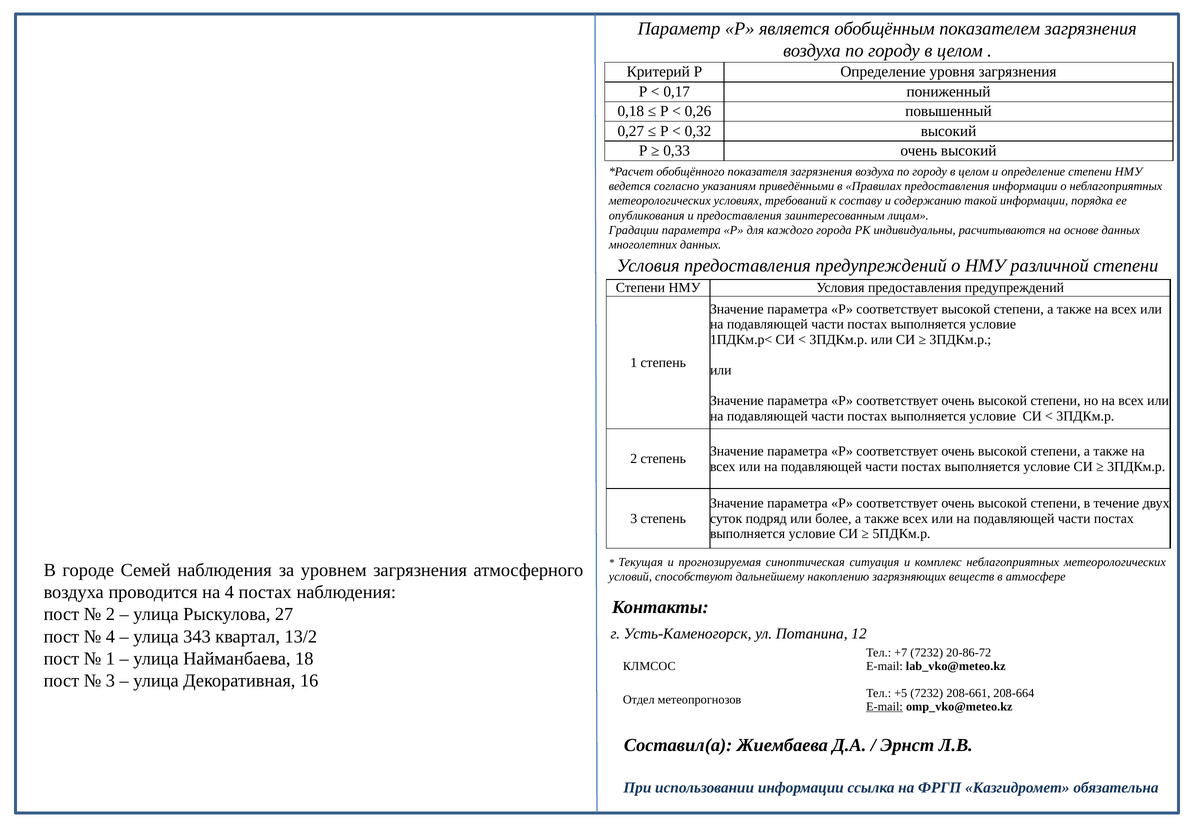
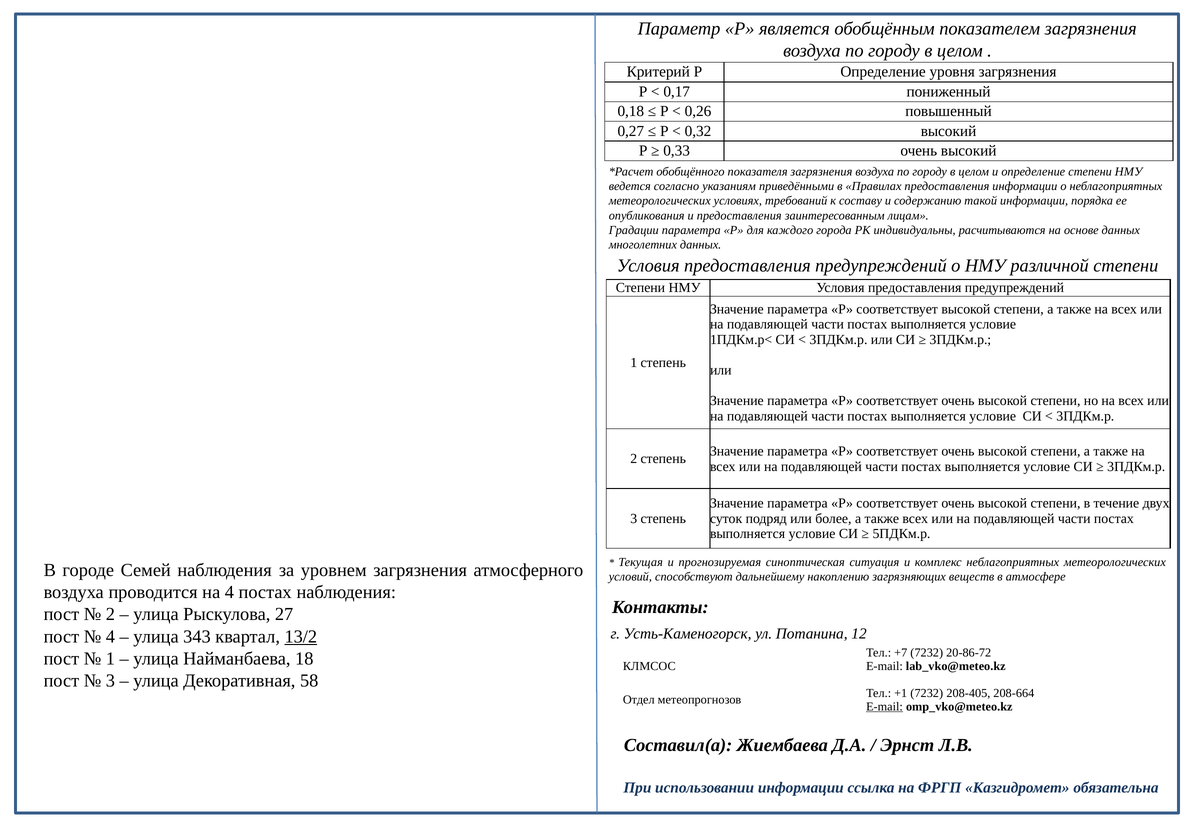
13/2 underline: none -> present
16: 16 -> 58
+5: +5 -> +1
208-661: 208-661 -> 208-405
